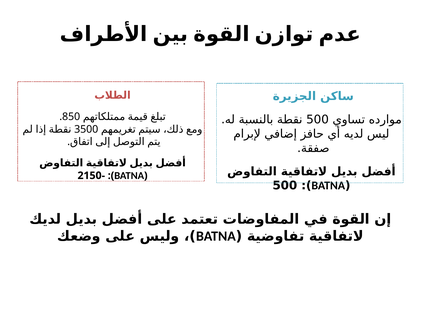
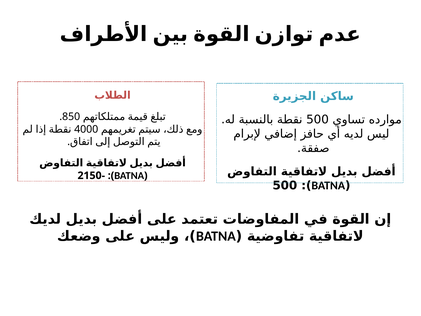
3500: 3500 -> 4000
